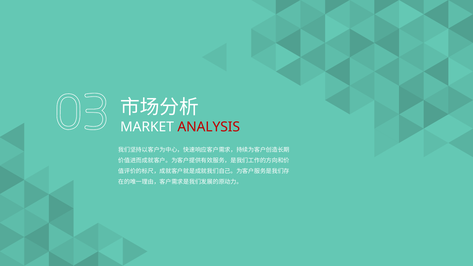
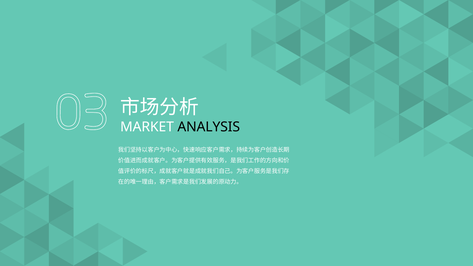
ANALYSIS colour: red -> black
